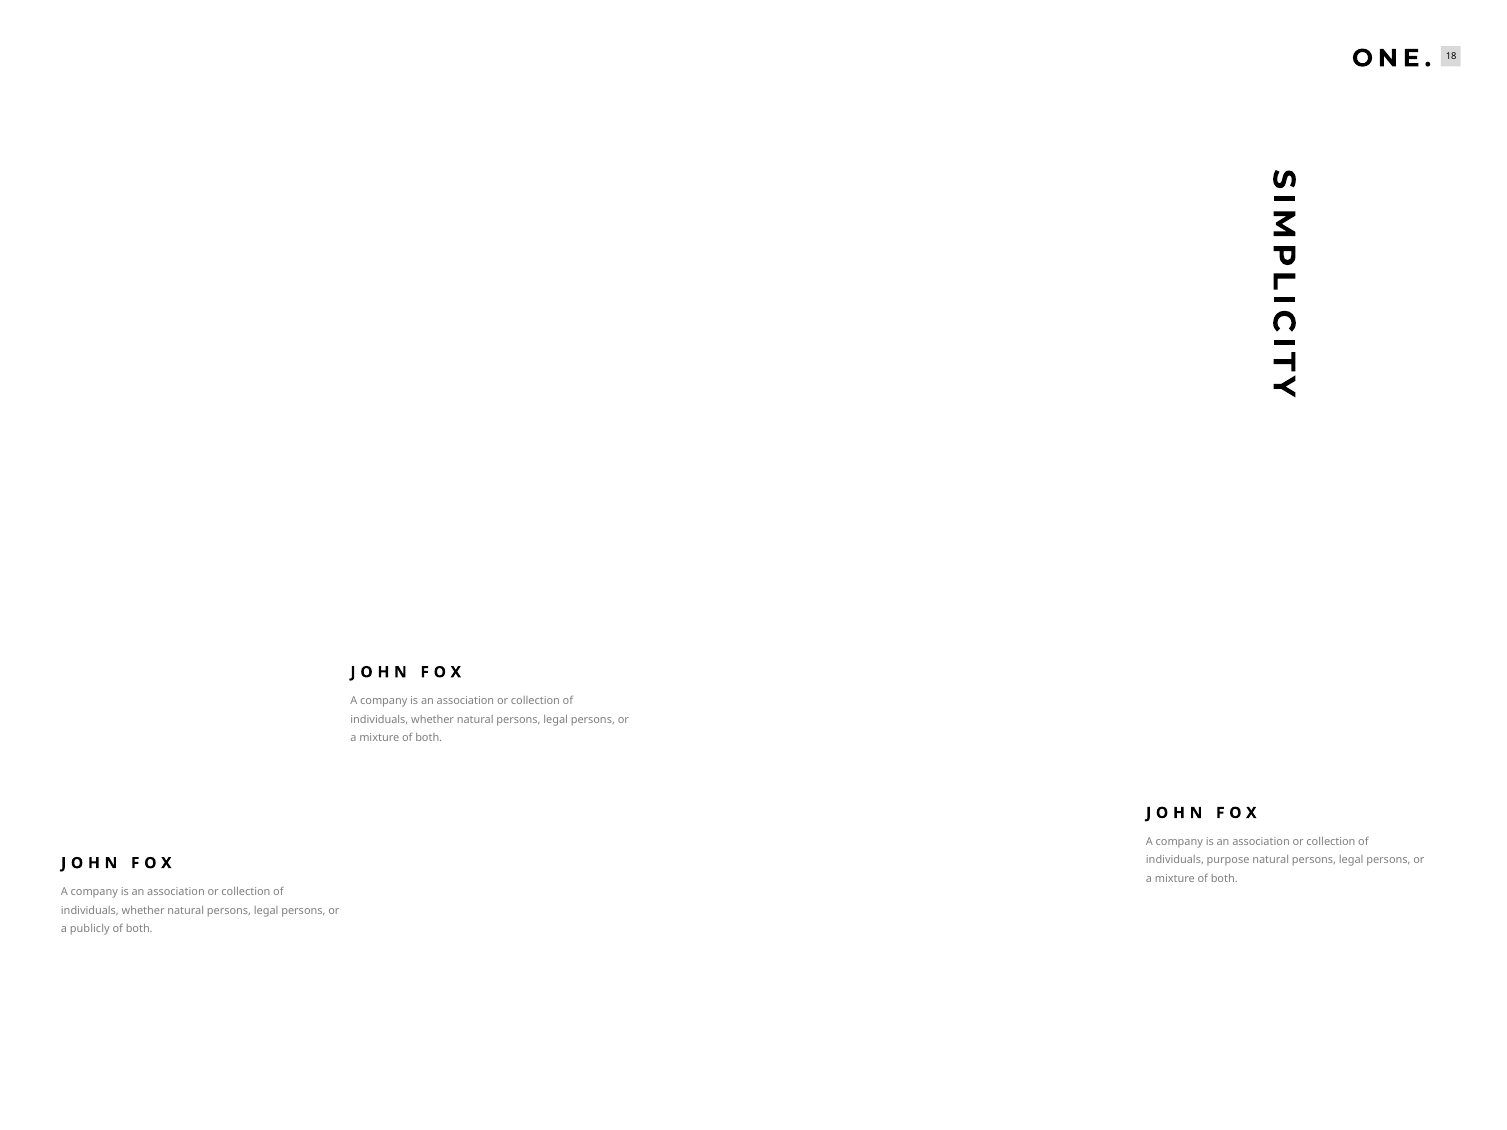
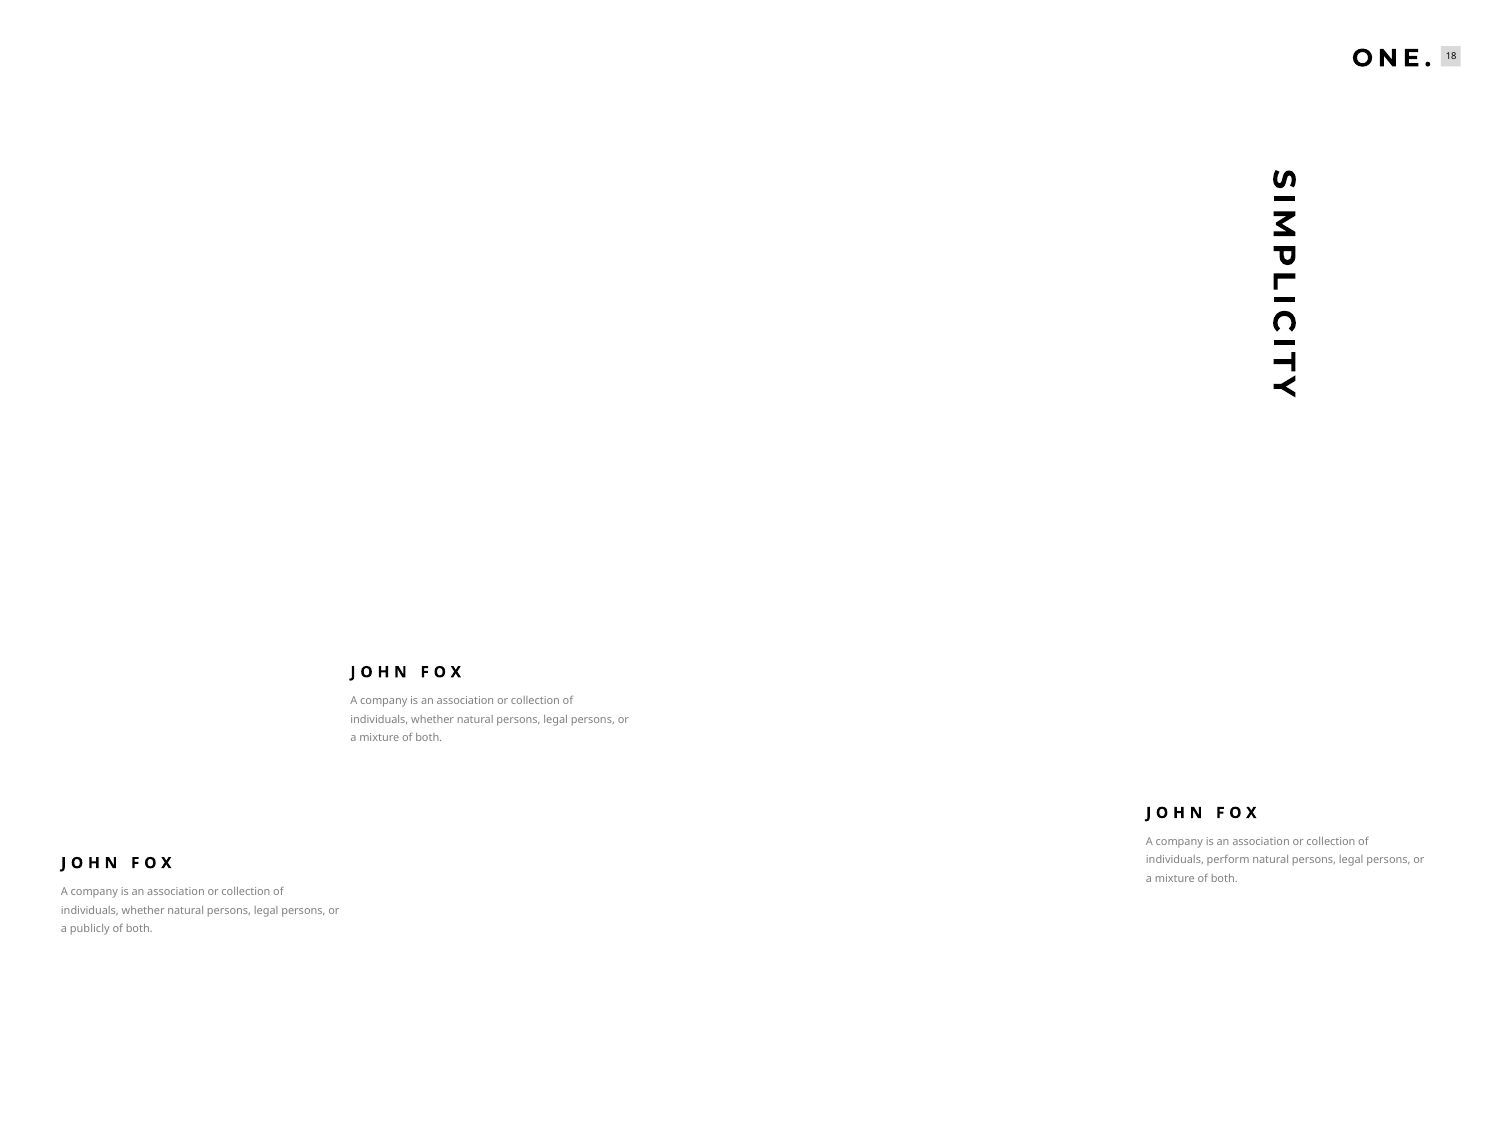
purpose: purpose -> perform
